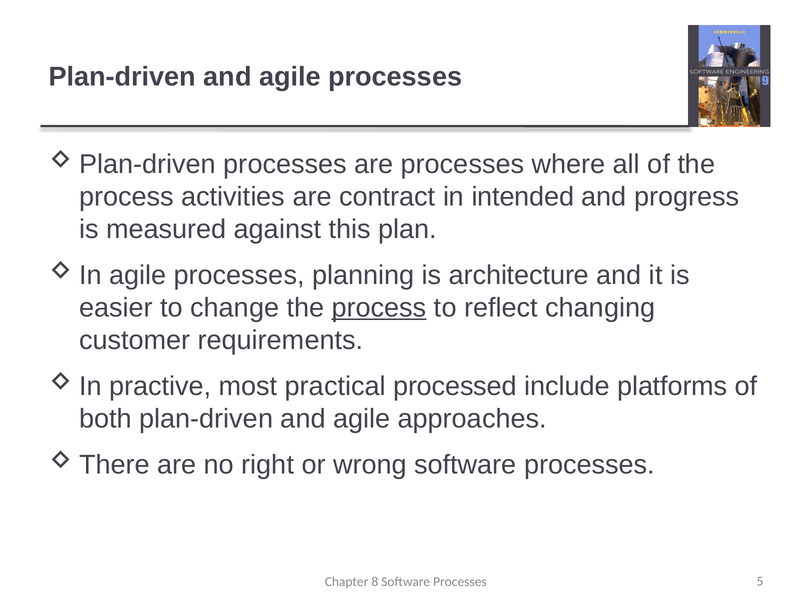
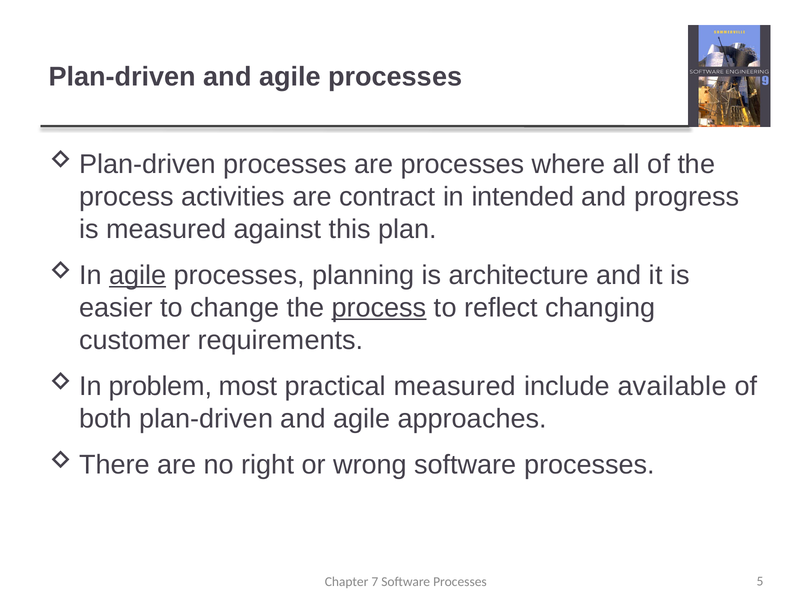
agile at (138, 275) underline: none -> present
practive: practive -> problem
practical processed: processed -> measured
platforms: platforms -> available
8: 8 -> 7
